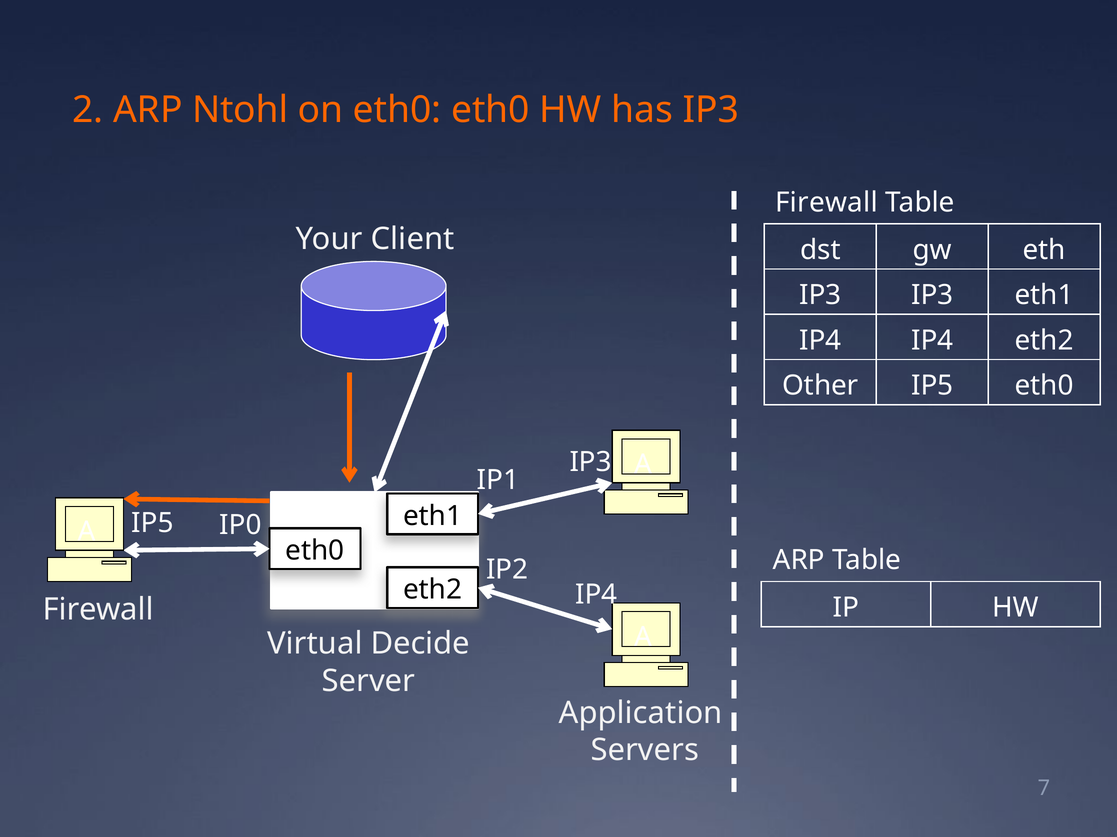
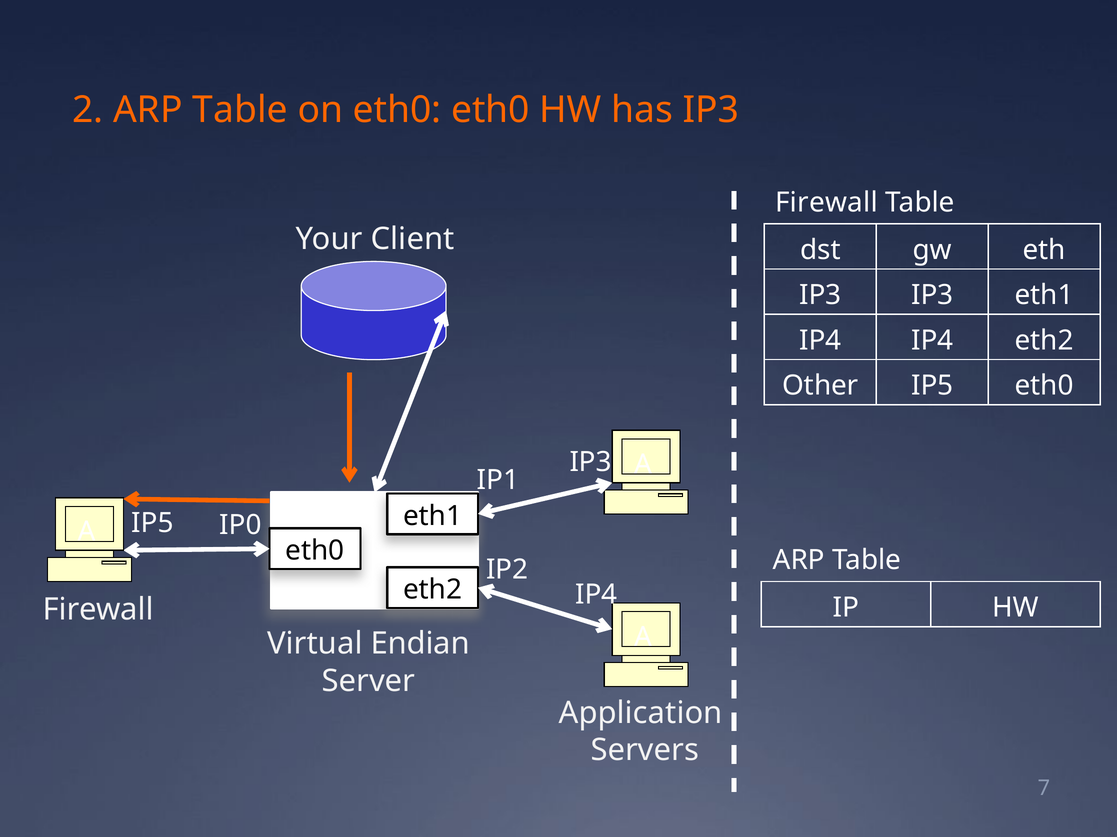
2 ARP Ntohl: Ntohl -> Table
Decide: Decide -> Endian
